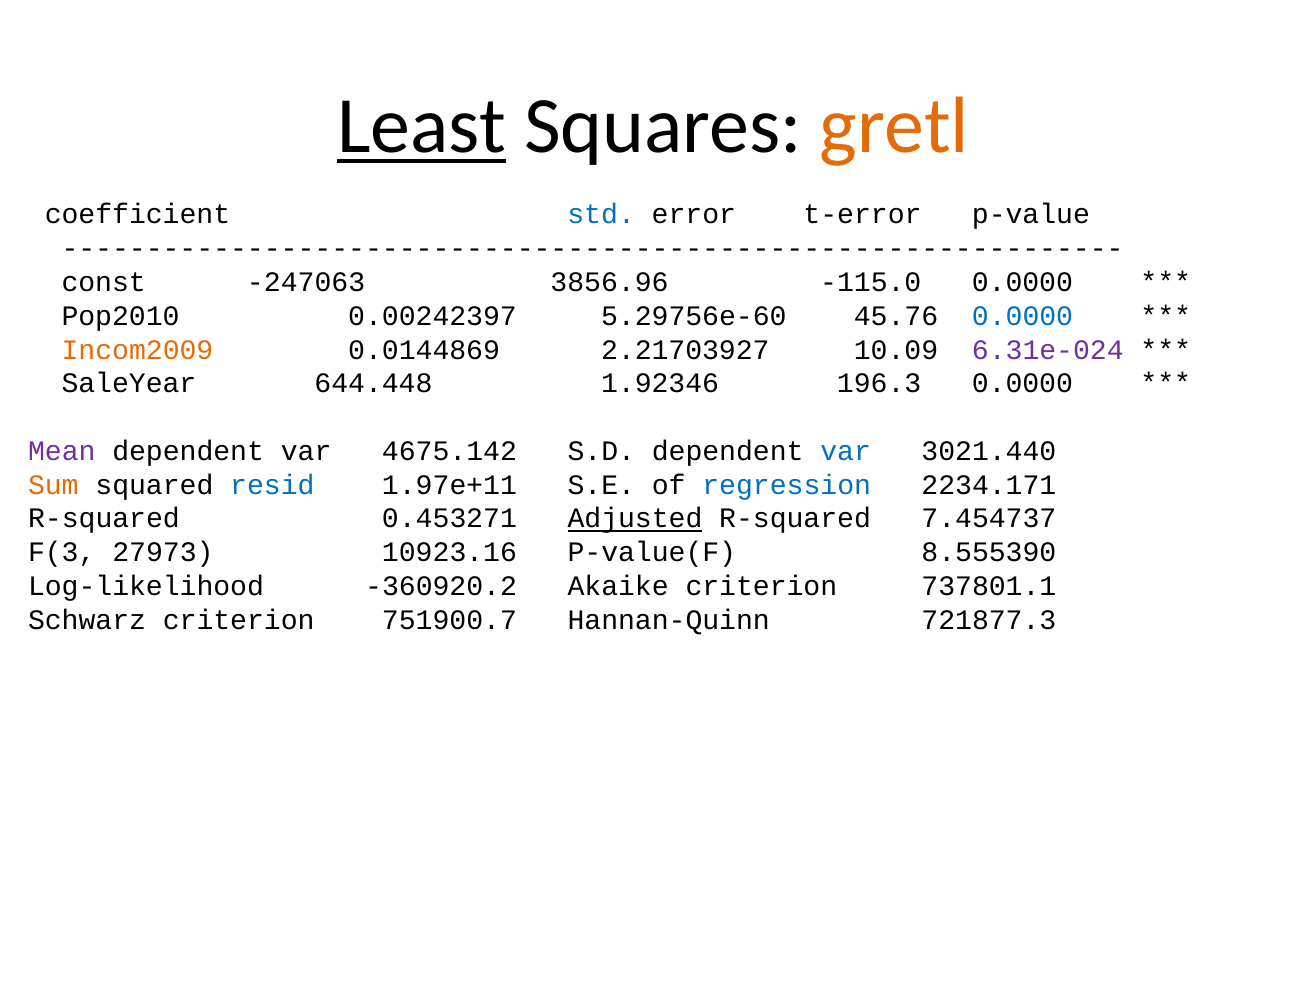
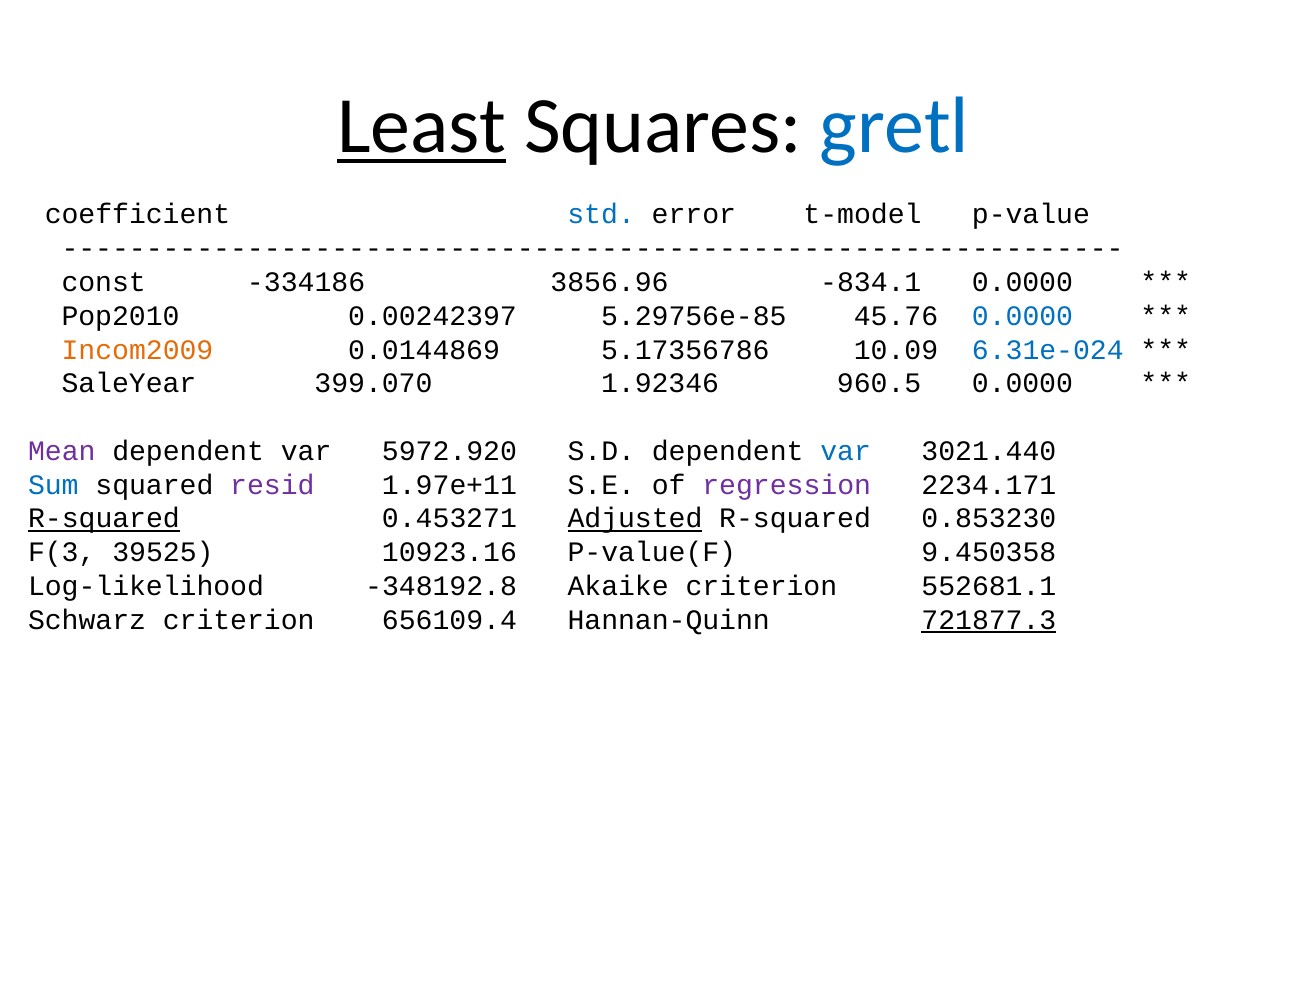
gretl colour: orange -> blue
t-error: t-error -> t-model
-247063: -247063 -> -334186
-115.0: -115.0 -> -834.1
5.29756e-60: 5.29756e-60 -> 5.29756e-85
2.21703927: 2.21703927 -> 5.17356786
6.31e-024 colour: purple -> blue
644.448: 644.448 -> 399.070
196.3: 196.3 -> 960.5
4675.142: 4675.142 -> 5972.920
Sum colour: orange -> blue
resid colour: blue -> purple
regression colour: blue -> purple
R-squared at (104, 518) underline: none -> present
7.454737: 7.454737 -> 0.853230
27973: 27973 -> 39525
8.555390: 8.555390 -> 9.450358
-360920.2: -360920.2 -> -348192.8
737801.1: 737801.1 -> 552681.1
751900.7: 751900.7 -> 656109.4
721877.3 underline: none -> present
